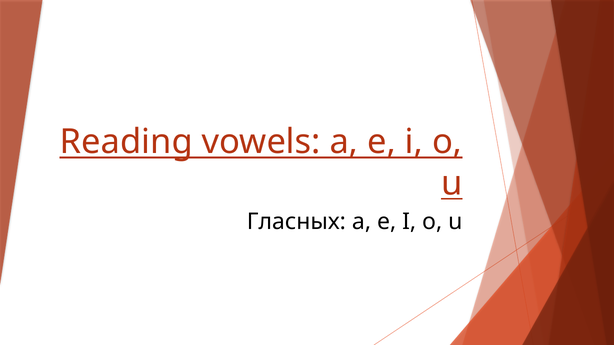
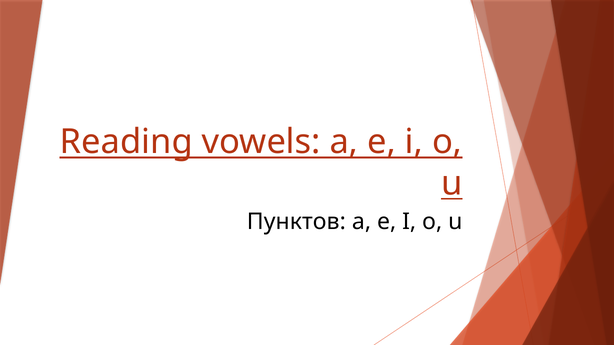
Гласных: Гласных -> Пунктов
